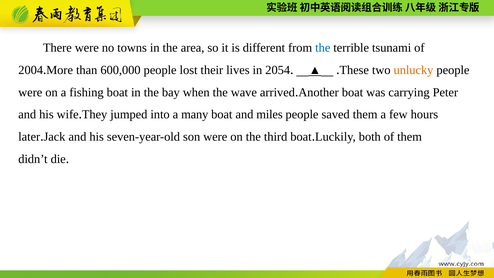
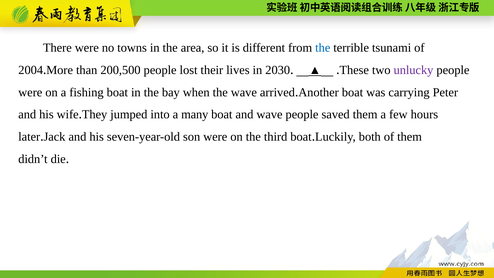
600,000: 600,000 -> 200,500
2054: 2054 -> 2030
unlucky colour: orange -> purple
and miles: miles -> wave
